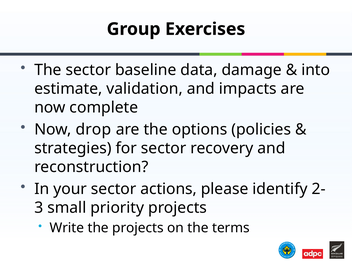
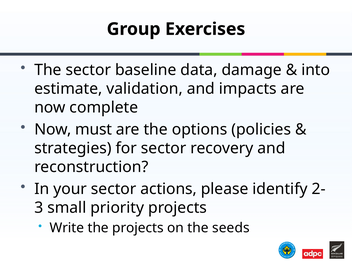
drop: drop -> must
terms: terms -> seeds
